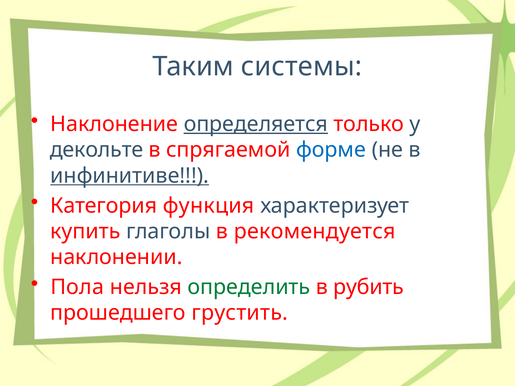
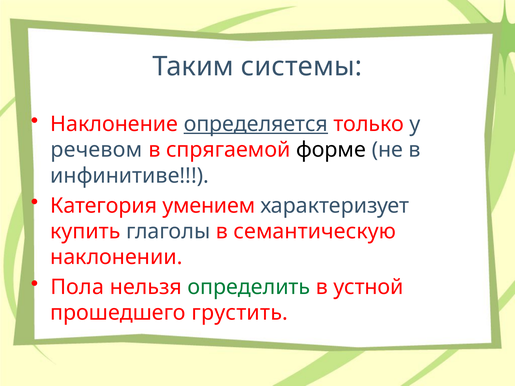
декольте: декольте -> речевом
форме colour: blue -> black
инфинитиве underline: present -> none
функция: функция -> умением
рекомендуется: рекомендуется -> семантическую
рубить: рубить -> устной
